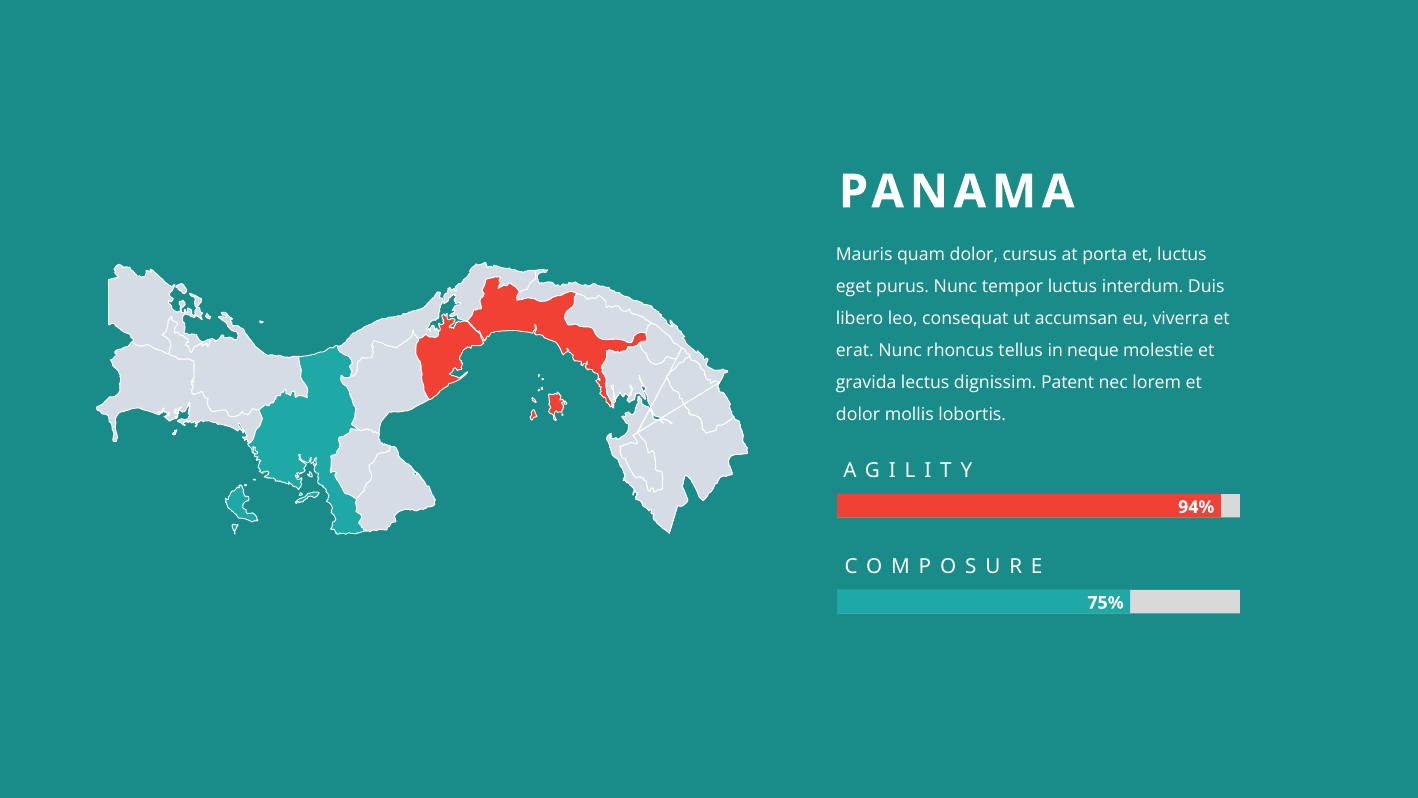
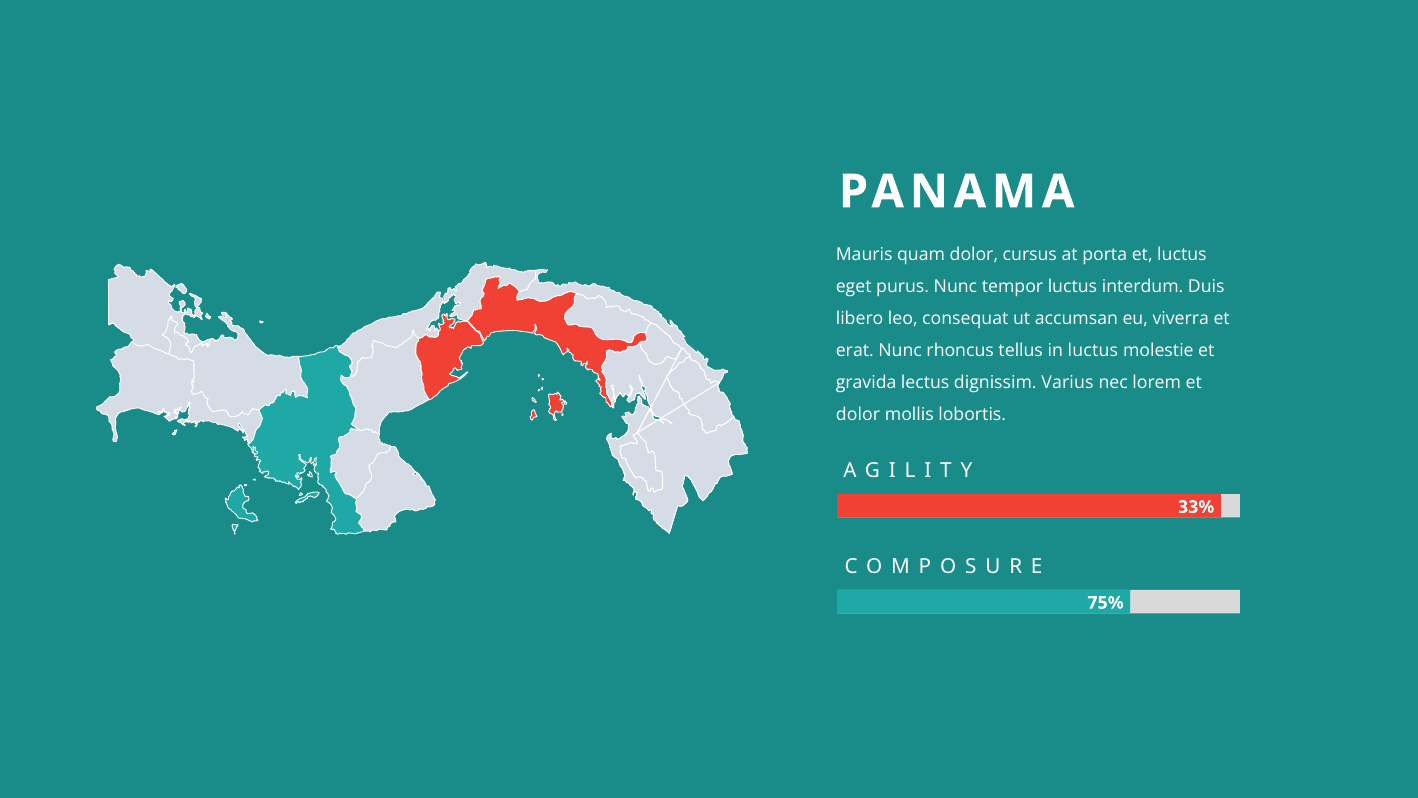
in neque: neque -> luctus
Patent: Patent -> Varius
94%: 94% -> 33%
